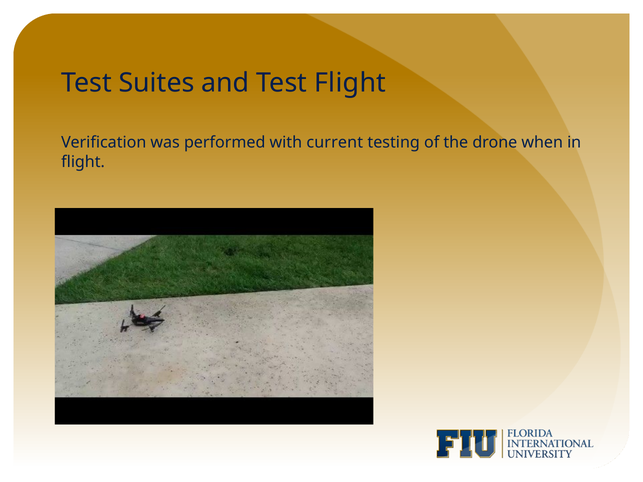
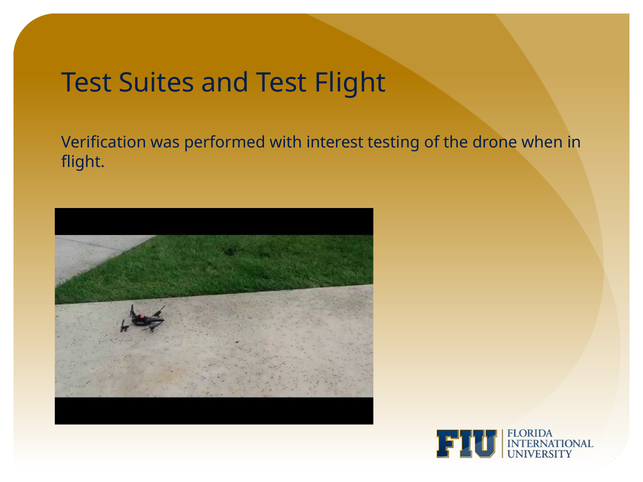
current: current -> interest
